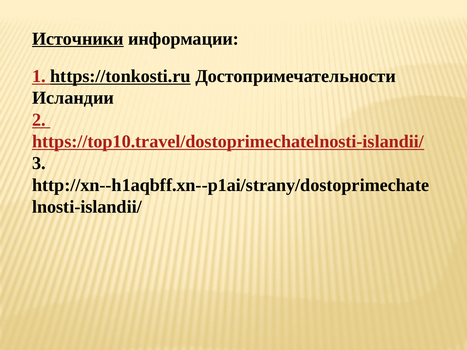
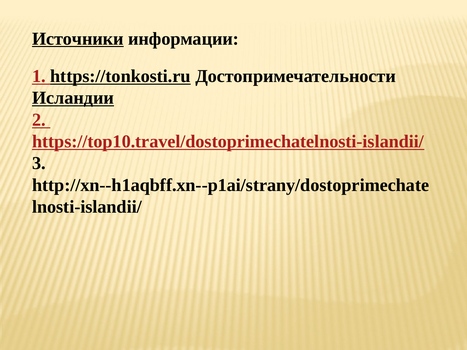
Исландии underline: none -> present
